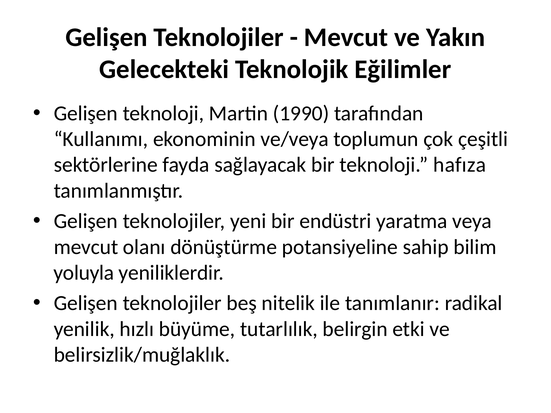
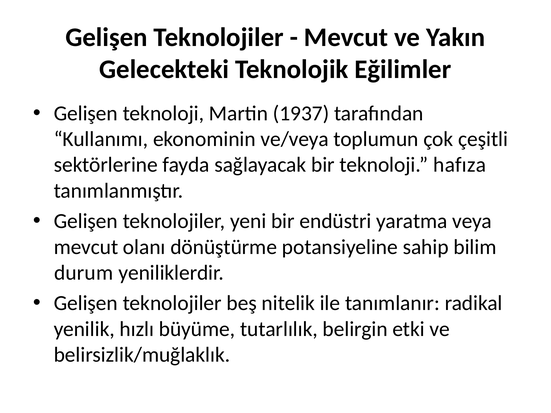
1990: 1990 -> 1937
yoluyla: yoluyla -> durum
